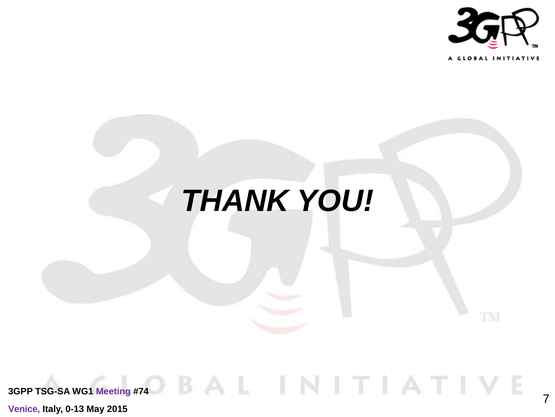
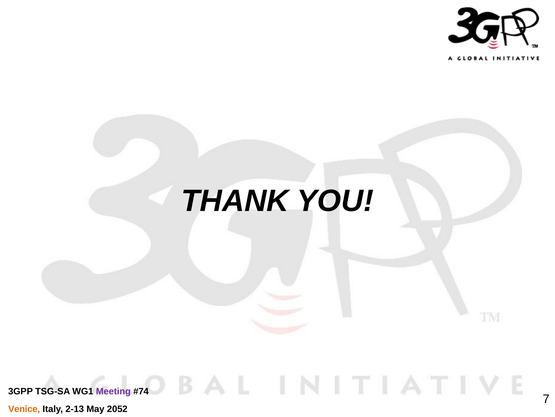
Venice colour: purple -> orange
0-13: 0-13 -> 2-13
2015: 2015 -> 2052
